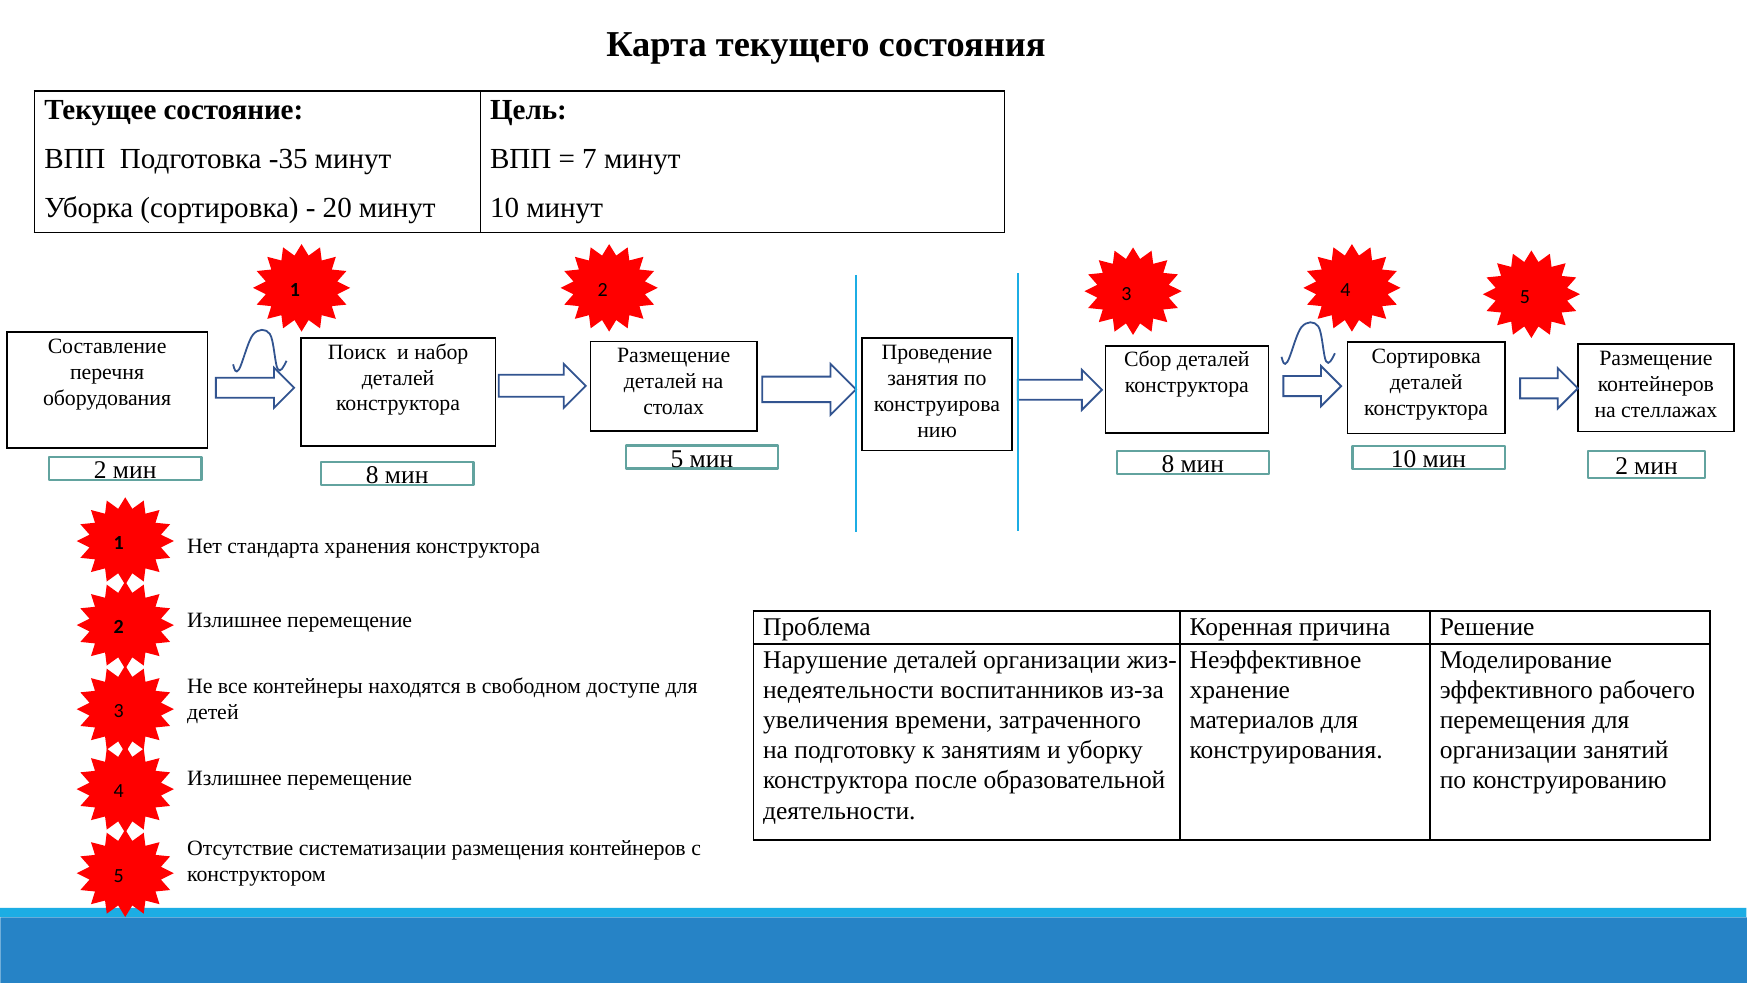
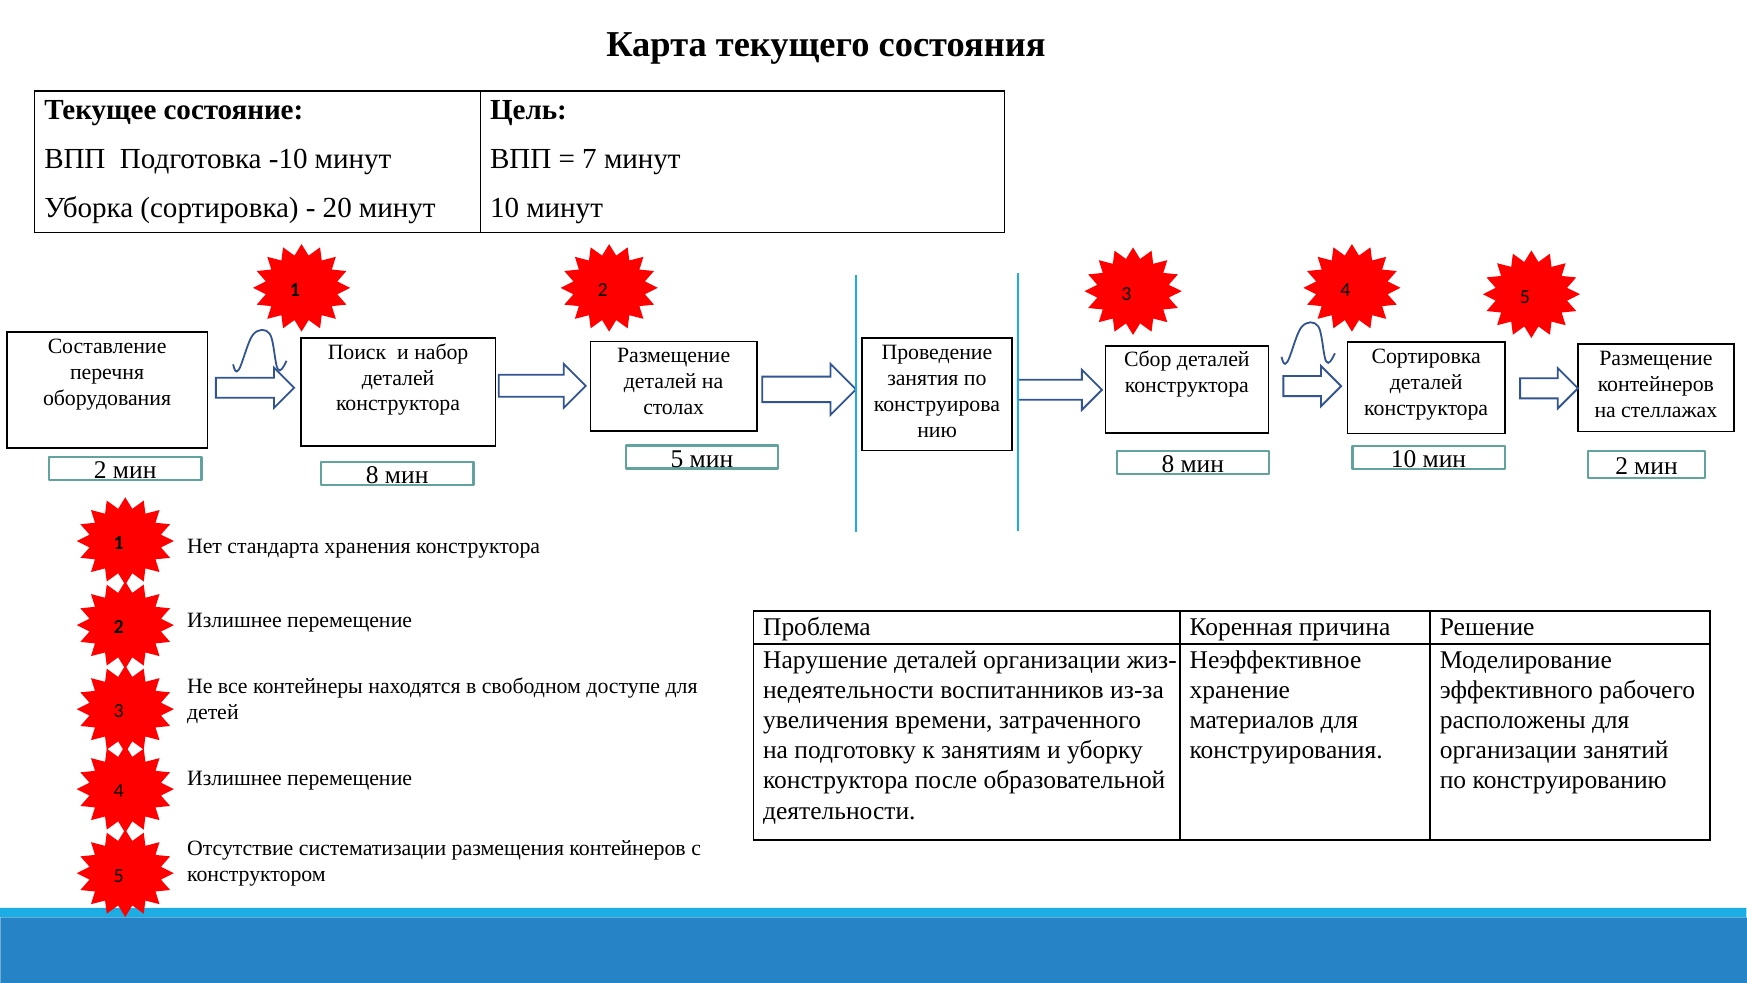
-35: -35 -> -10
перемещения: перемещения -> расположены
